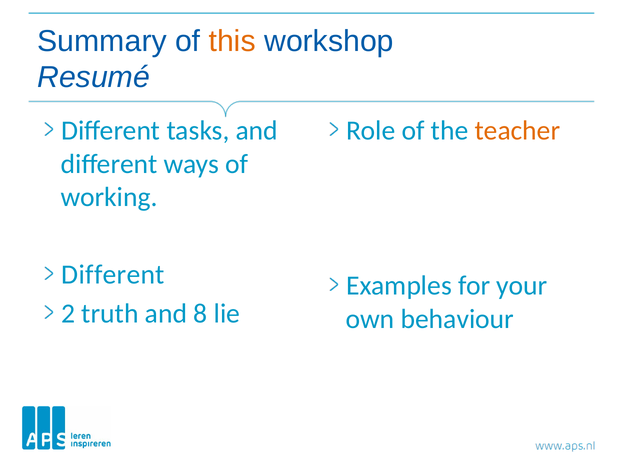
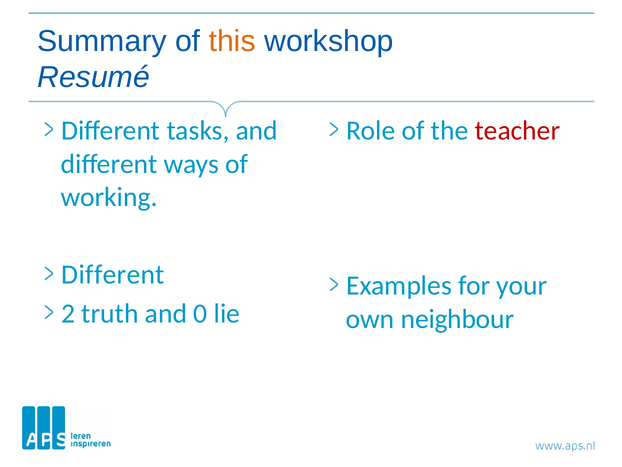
teacher colour: orange -> red
8: 8 -> 0
behaviour: behaviour -> neighbour
